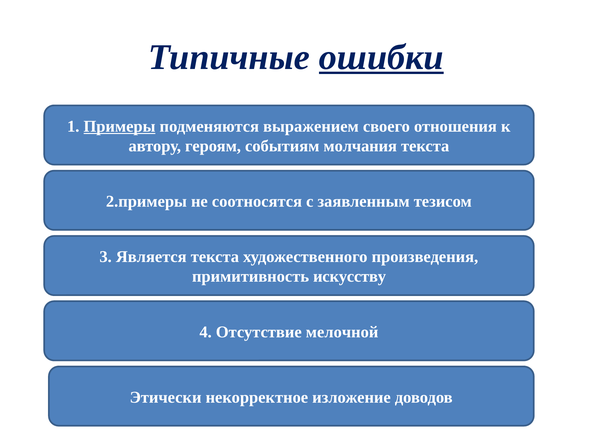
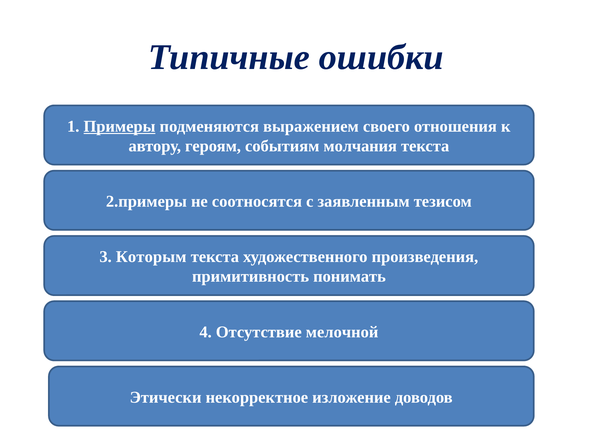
ошибки underline: present -> none
Является: Является -> Которым
искусству: искусству -> понимать
